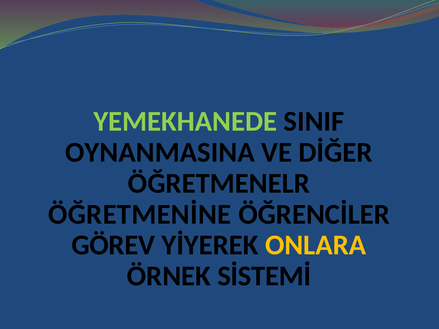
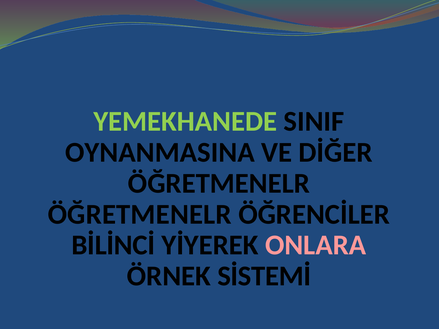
ÖĞRETMENİNE at (140, 214): ÖĞRETMENİNE -> ÖĞRETMENELR
GÖREV: GÖREV -> BİLİNCİ
ONLARA colour: yellow -> pink
